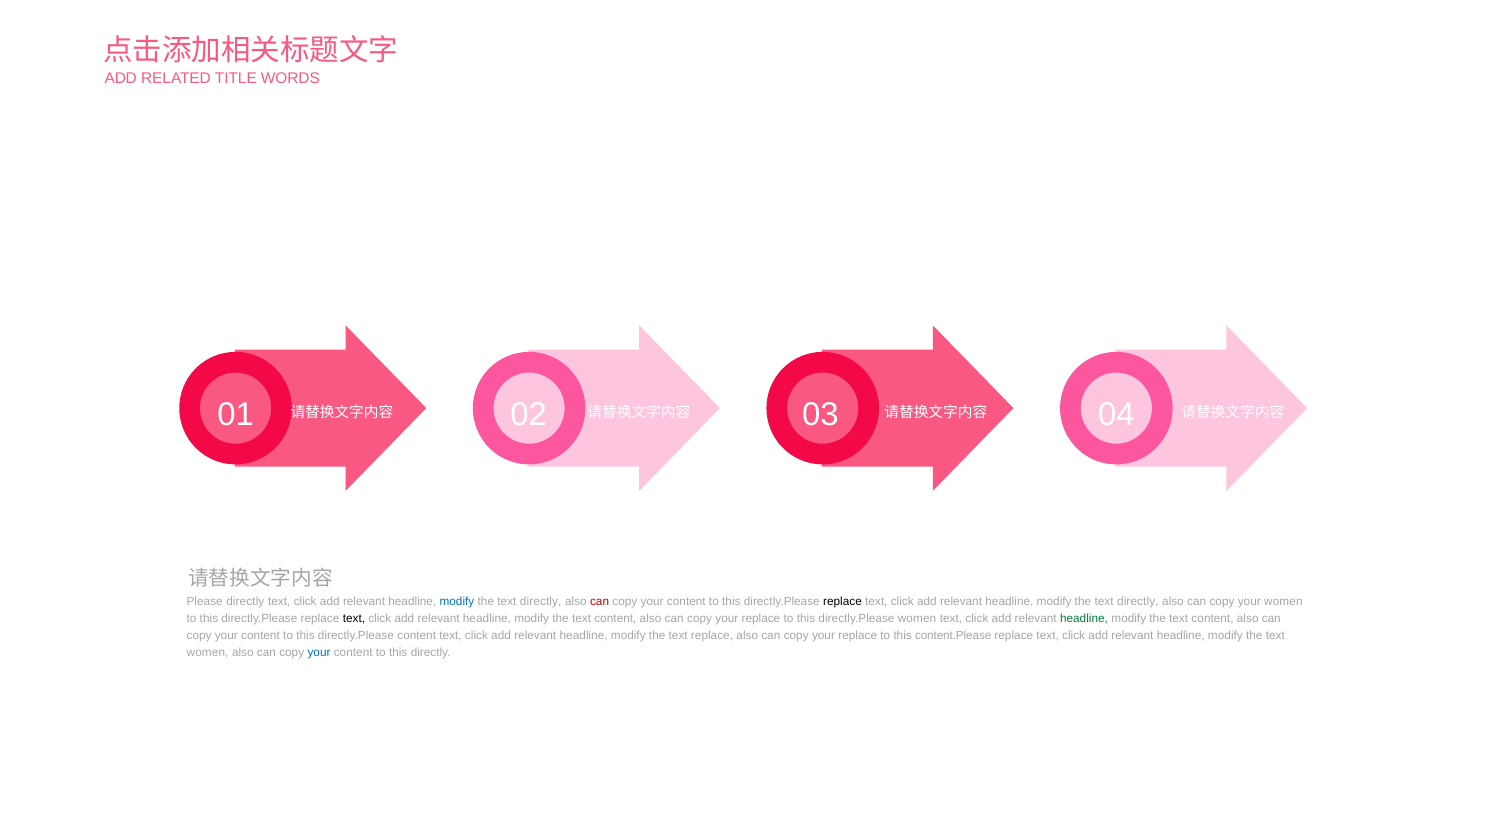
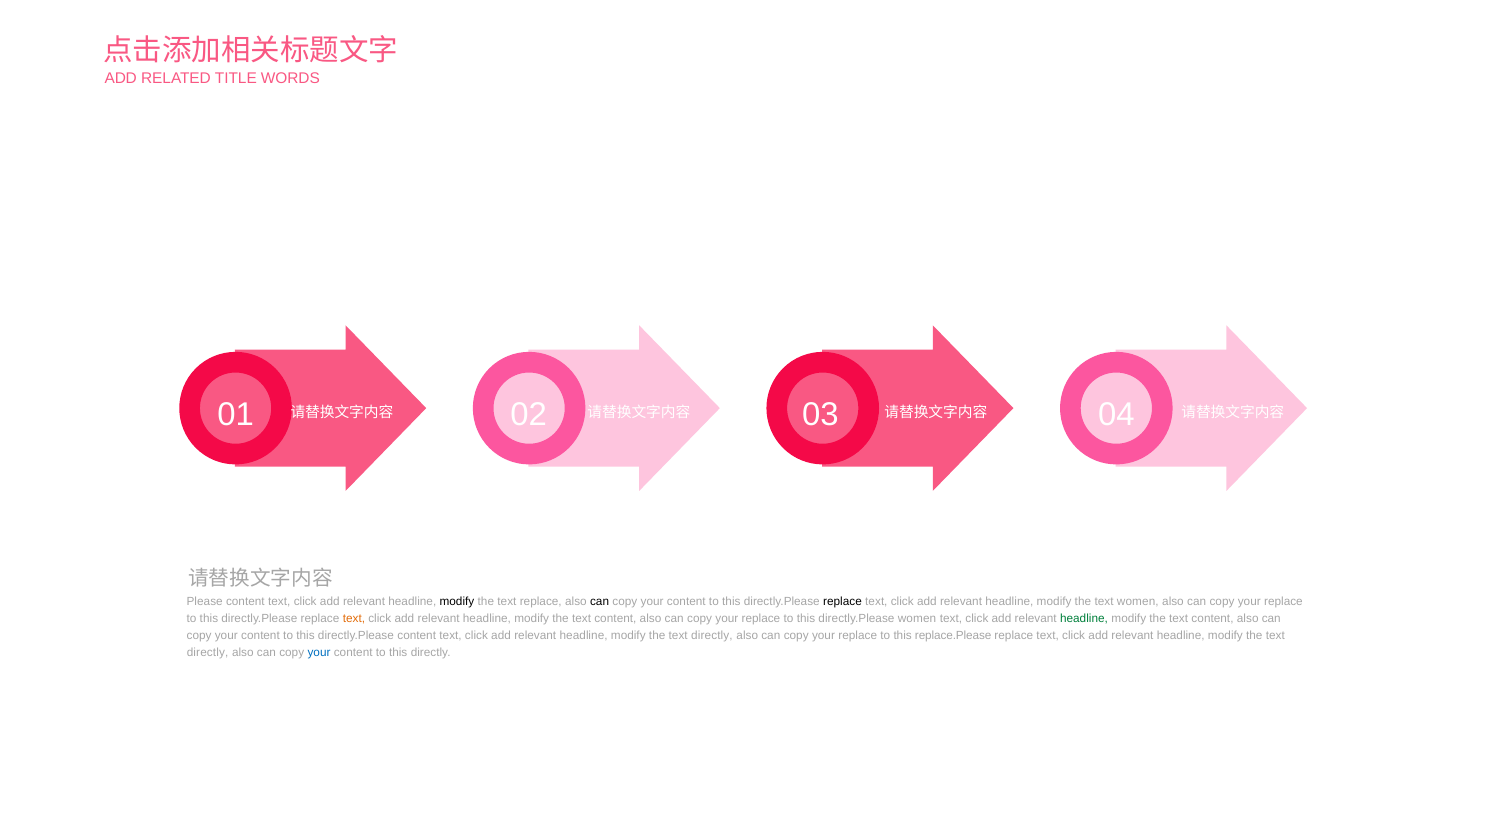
Please directly: directly -> content
modify at (457, 602) colour: blue -> black
directly at (541, 602): directly -> replace
can at (600, 602) colour: red -> black
directly at (1138, 602): directly -> women
women at (1283, 602): women -> replace
text at (354, 619) colour: black -> orange
replace at (712, 636): replace -> directly
content.Please: content.Please -> replace.Please
women at (208, 653): women -> directly
